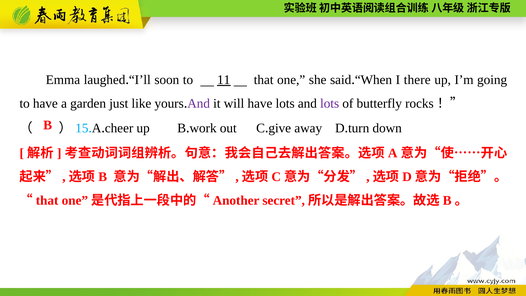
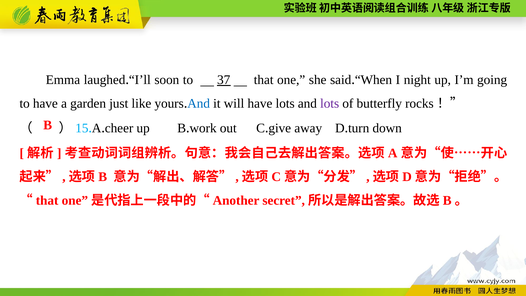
11: 11 -> 37
there: there -> night
And at (199, 103) colour: purple -> blue
